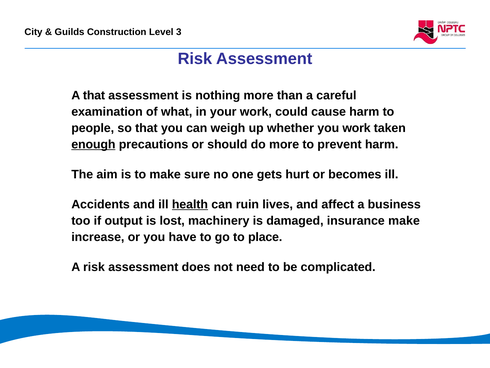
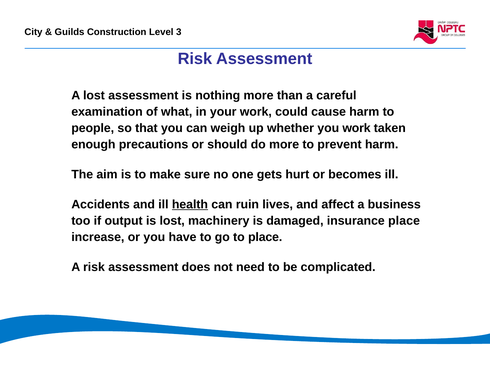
A that: that -> lost
enough underline: present -> none
insurance make: make -> place
